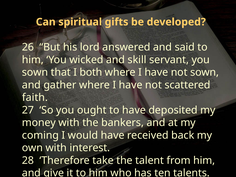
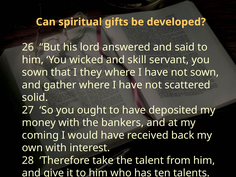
both: both -> they
faith: faith -> solid
